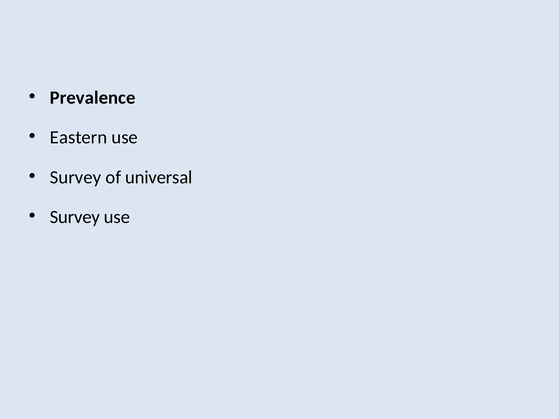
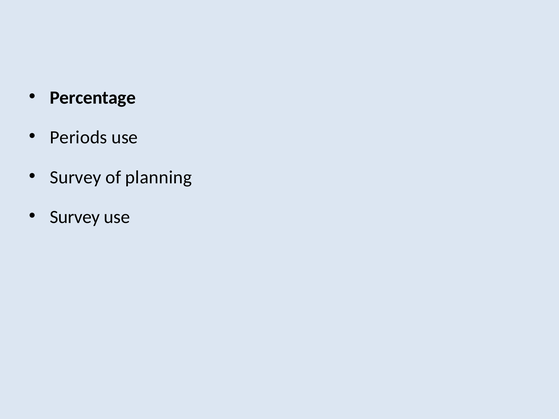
Prevalence: Prevalence -> Percentage
Eastern: Eastern -> Periods
universal: universal -> planning
